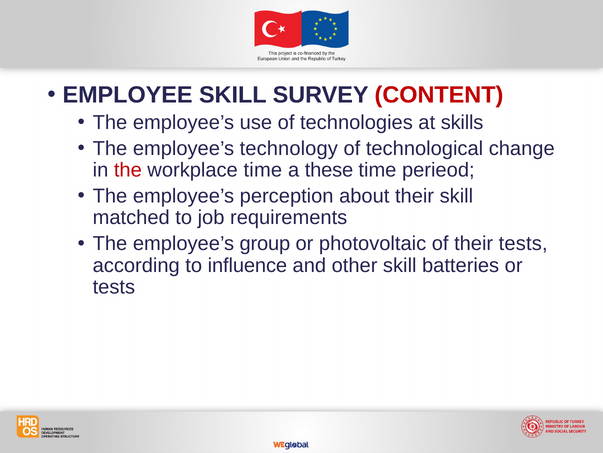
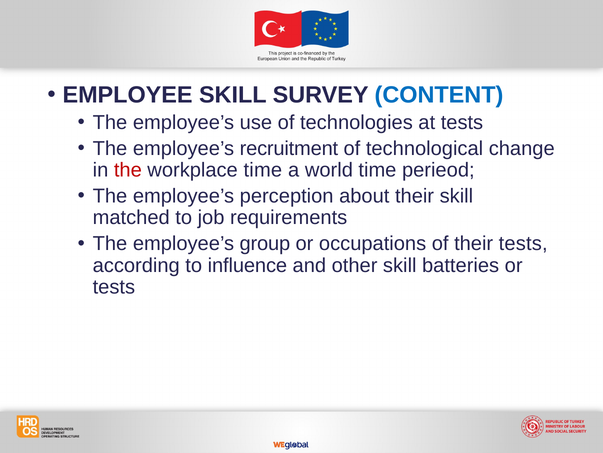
CONTENT colour: red -> blue
at skills: skills -> tests
technology: technology -> recruitment
these: these -> world
photovoltaic: photovoltaic -> occupations
